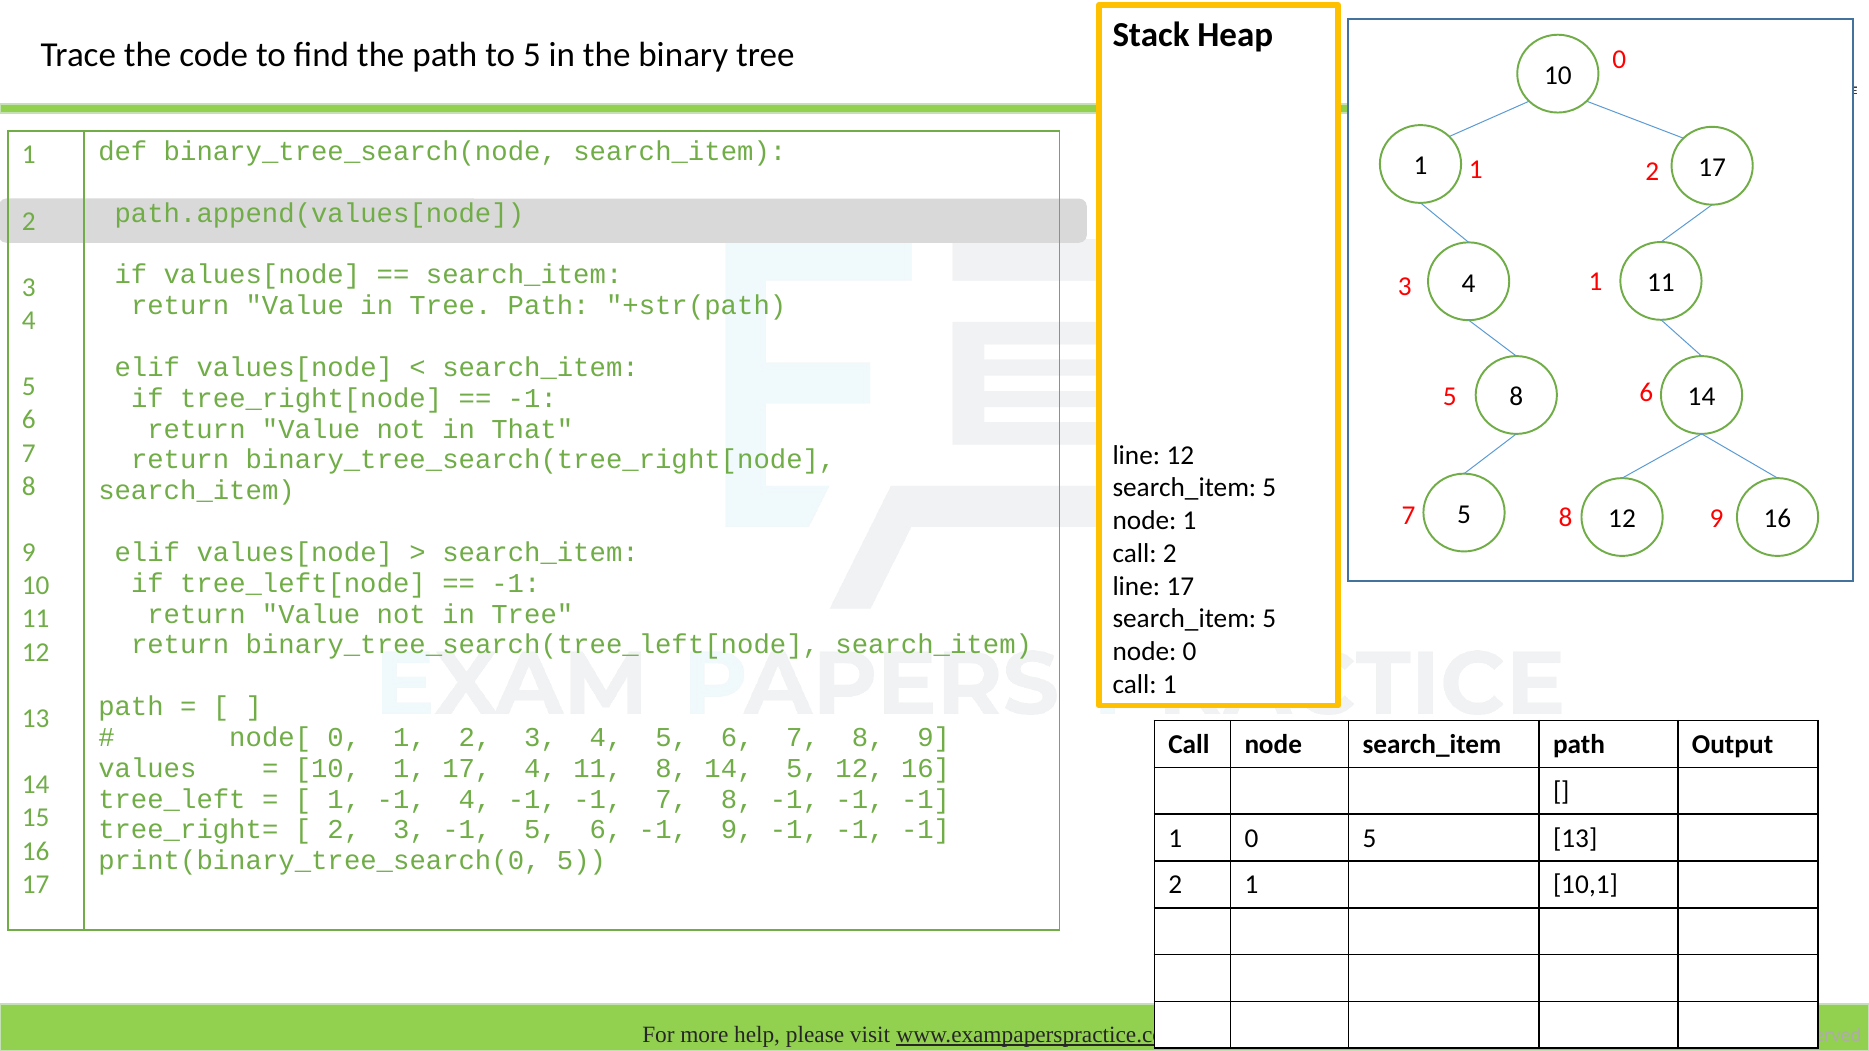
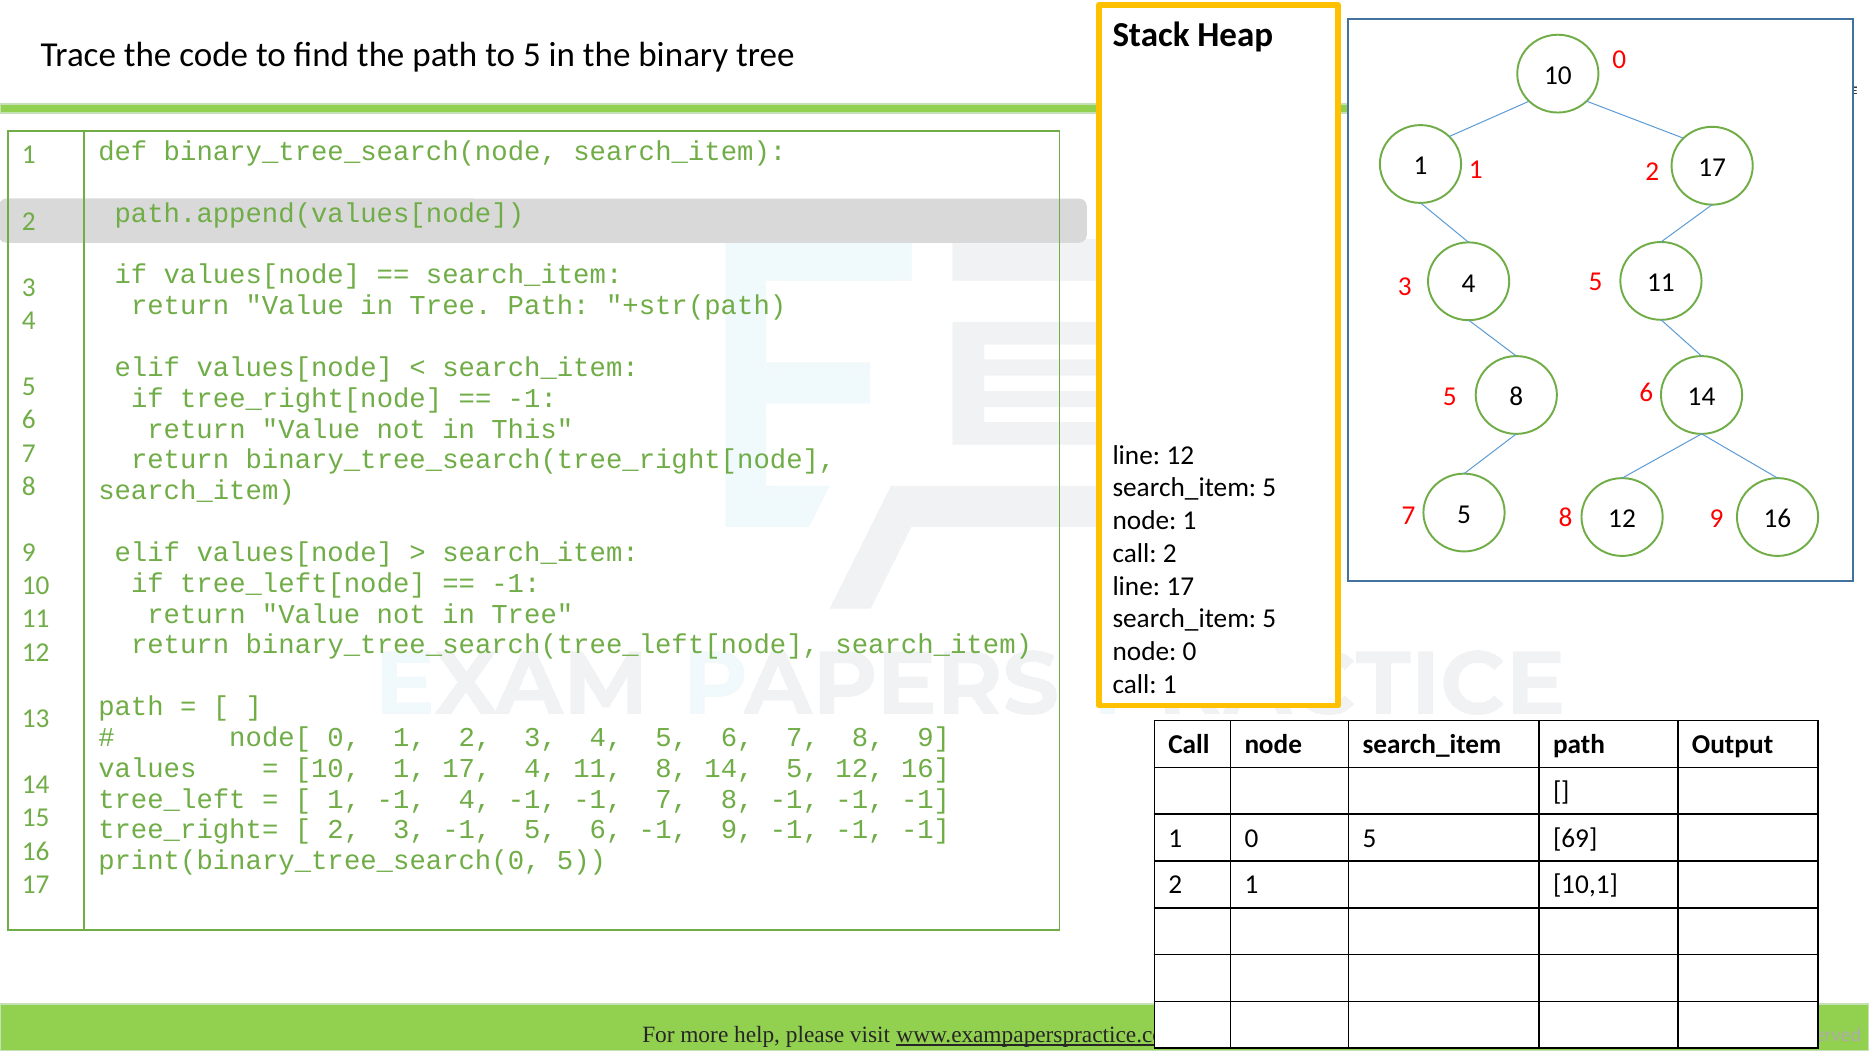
3 1: 1 -> 5
That: That -> This
5 13: 13 -> 69
